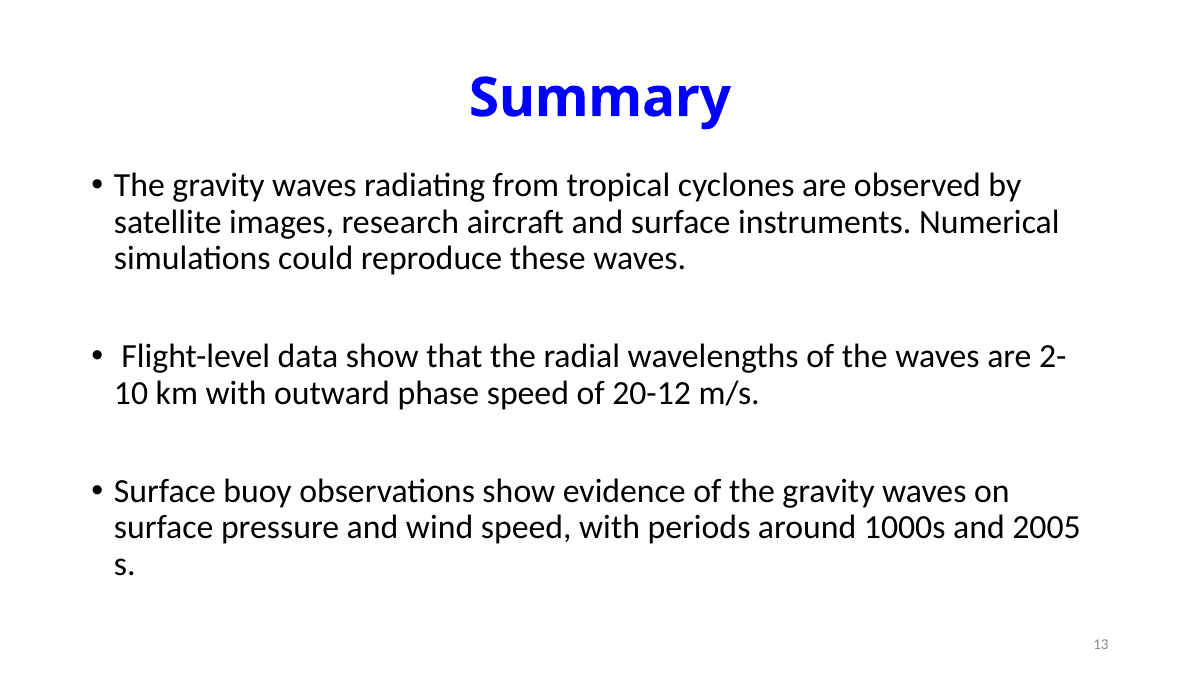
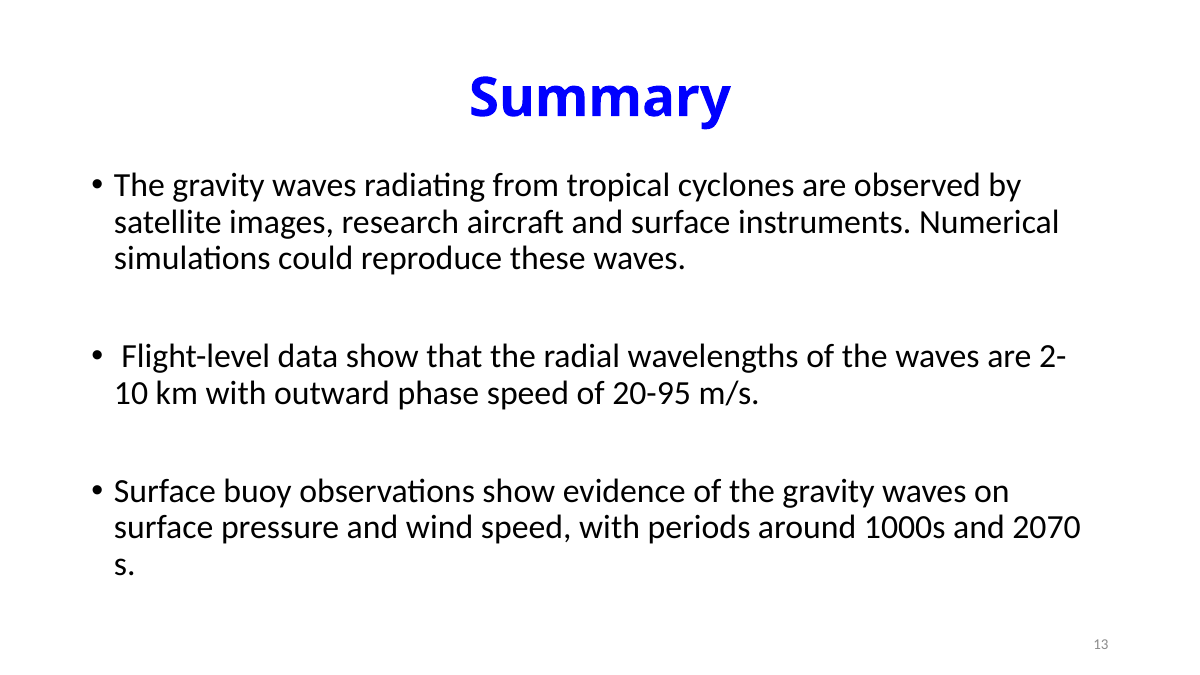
20-12: 20-12 -> 20-95
2005: 2005 -> 2070
